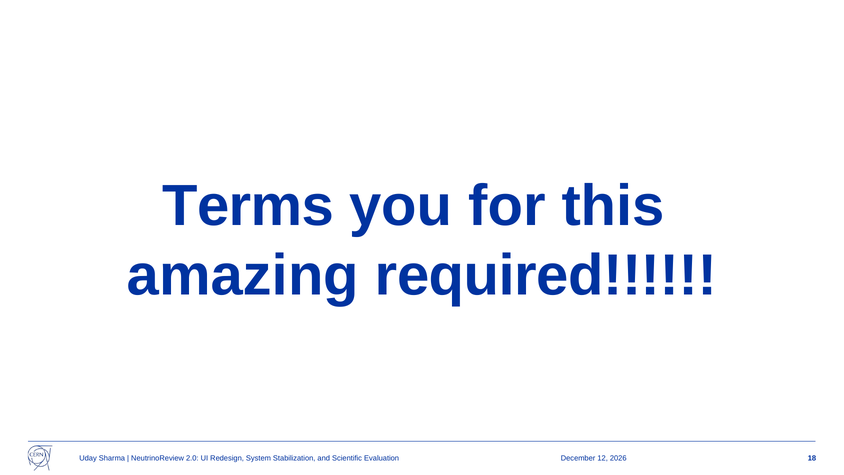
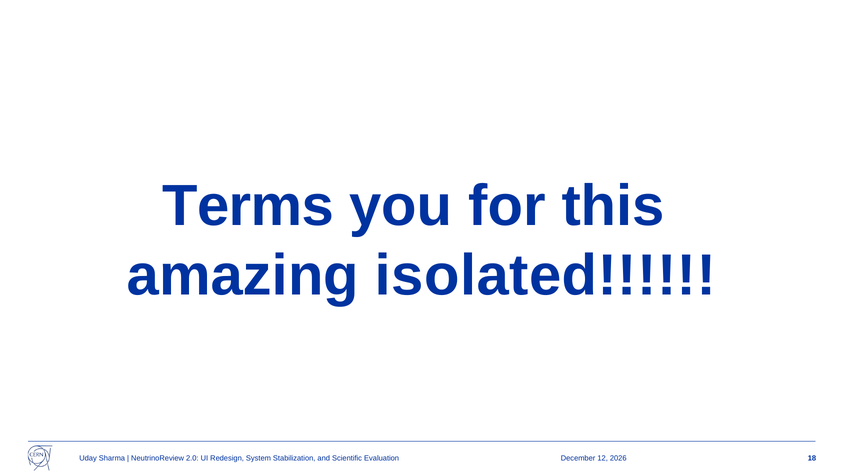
required: required -> isolated
